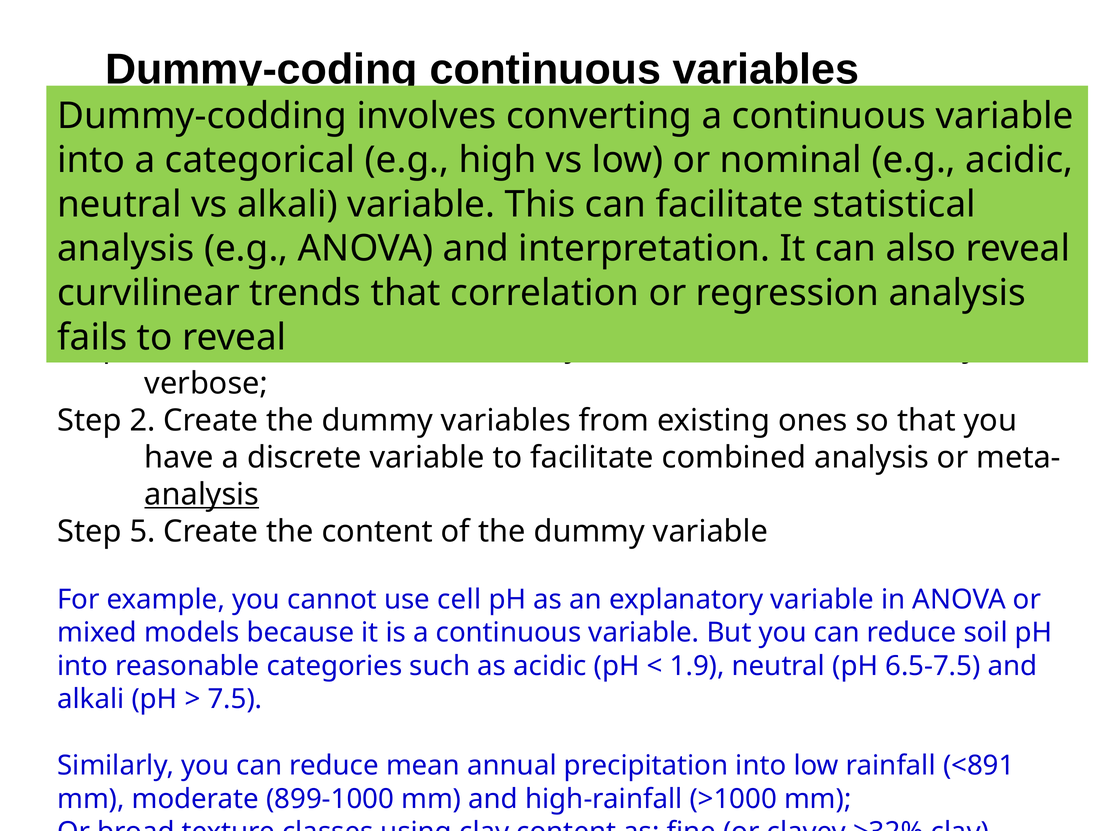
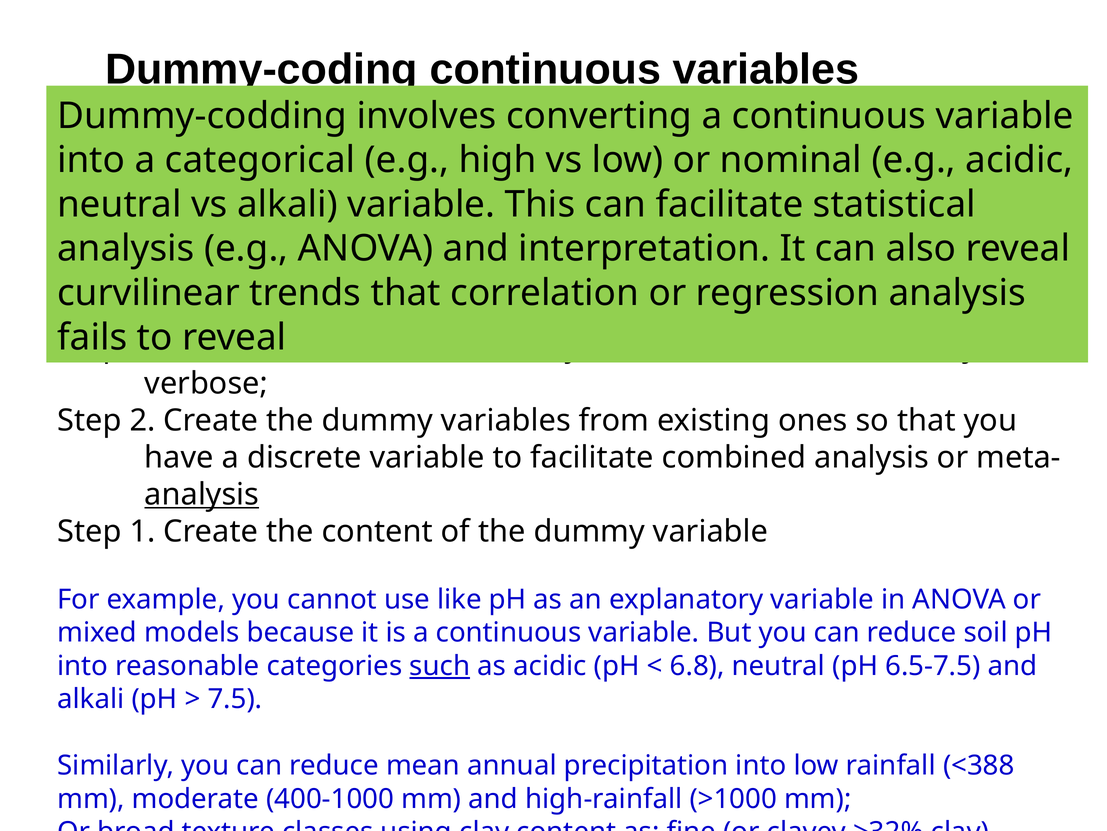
5 at (142, 531): 5 -> 1
cell: cell -> like
such underline: none -> present
1.9: 1.9 -> 6.8
<891: <891 -> <388
899-1000: 899-1000 -> 400-1000
